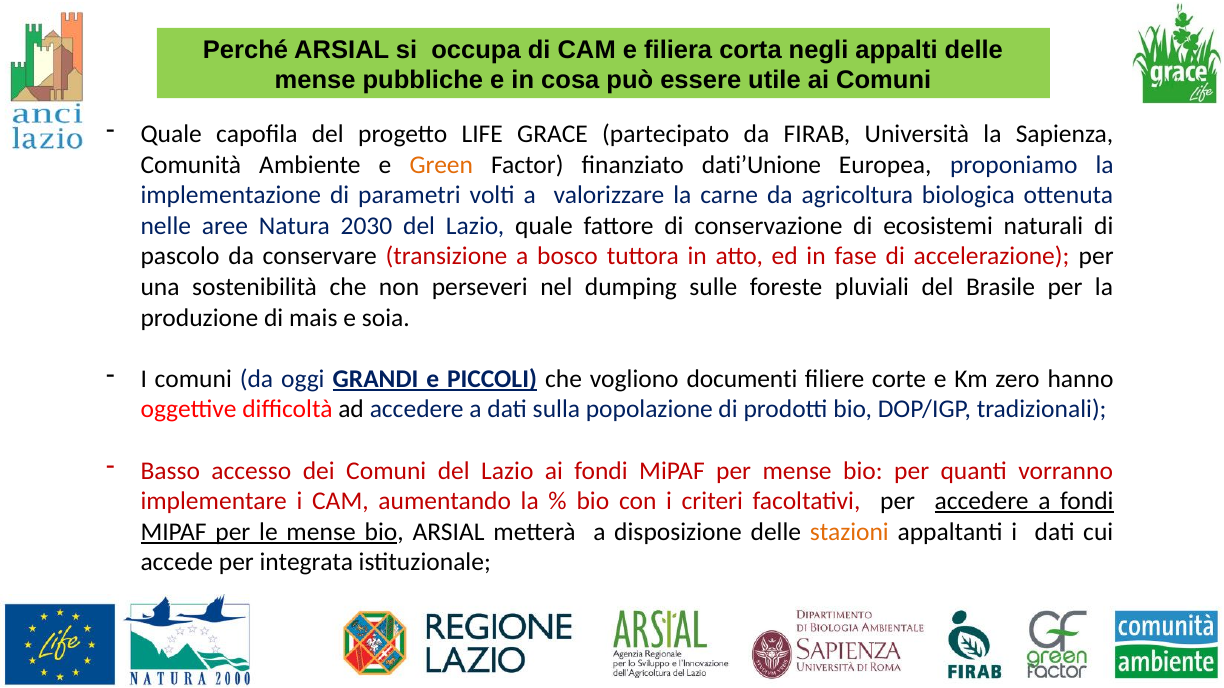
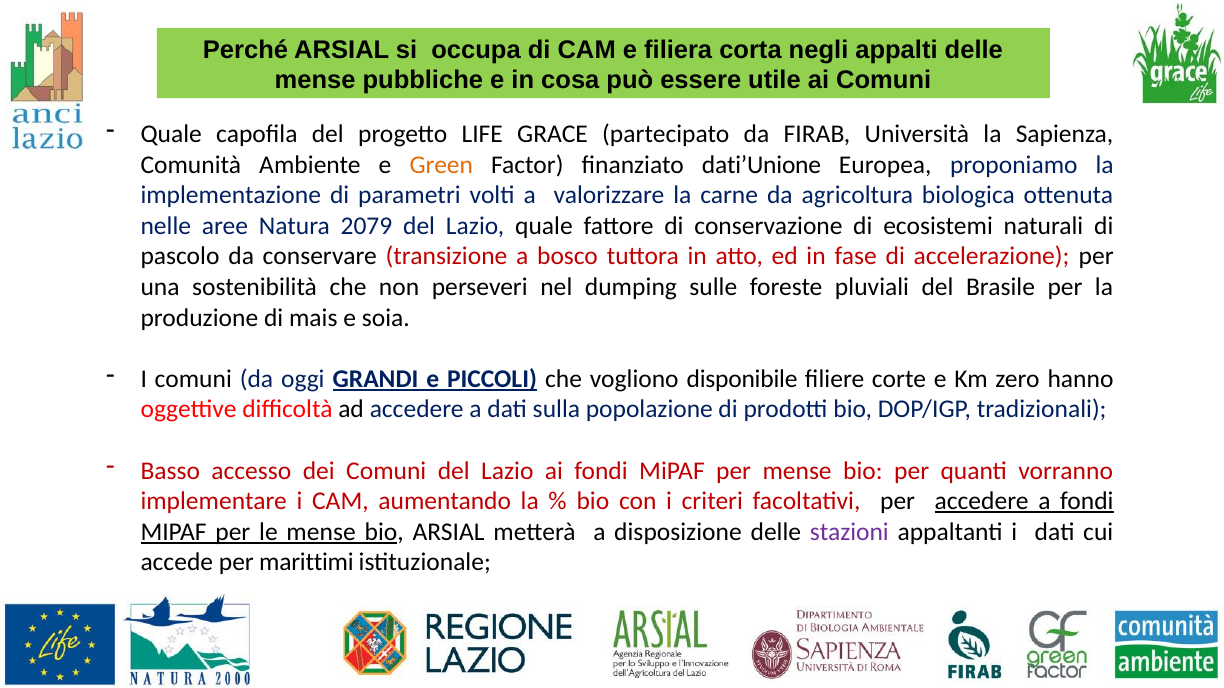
2030: 2030 -> 2079
documenti: documenti -> disponibile
stazioni colour: orange -> purple
integrata: integrata -> marittimi
